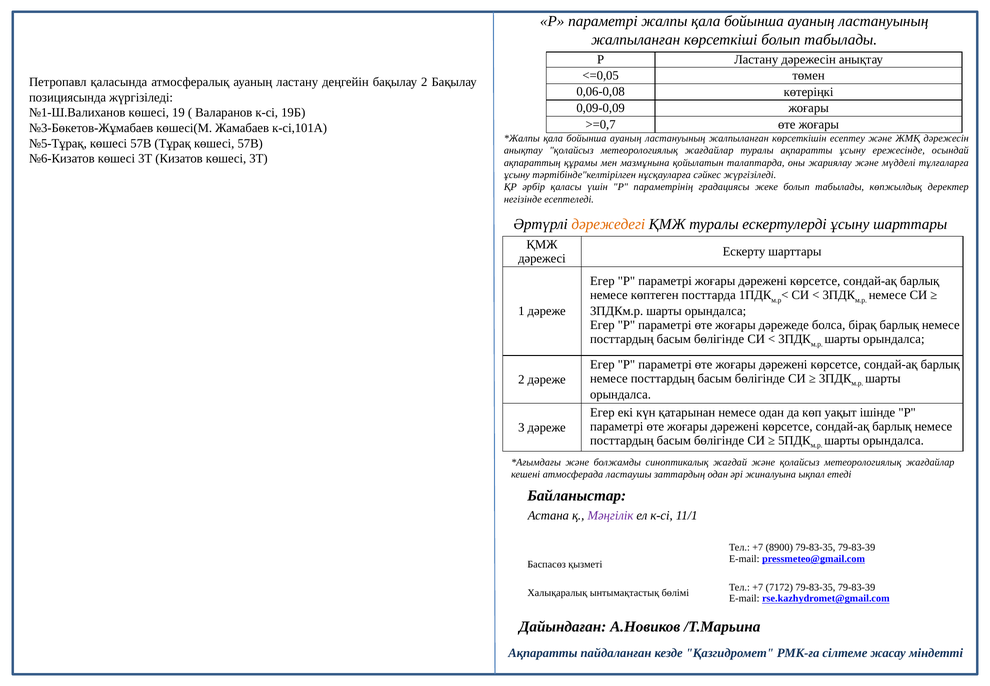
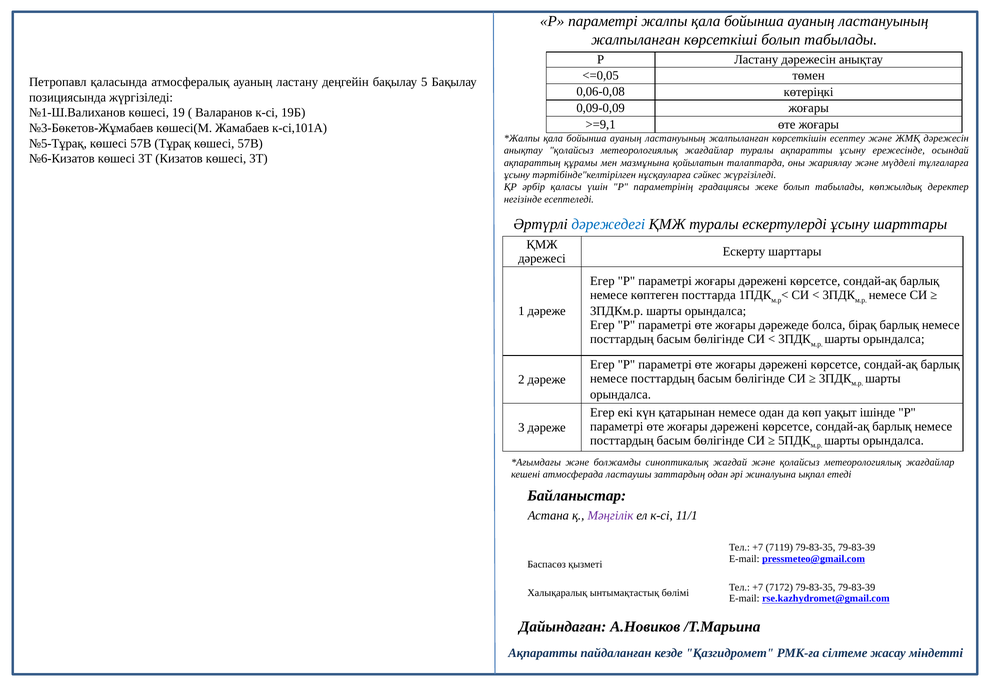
бақылау 2: 2 -> 5
>=0,7: >=0,7 -> >=9,1
дәрежедегі colour: orange -> blue
8900: 8900 -> 7119
